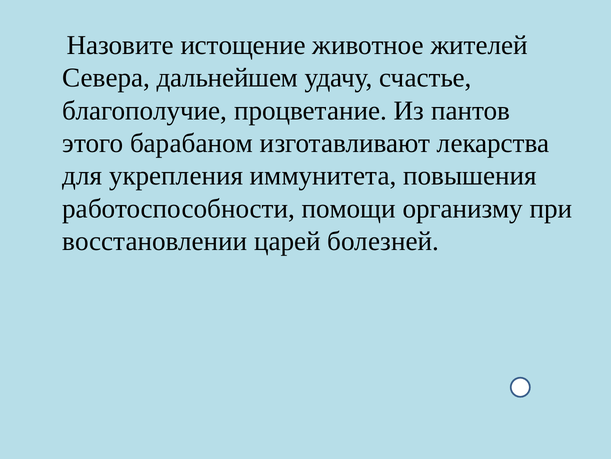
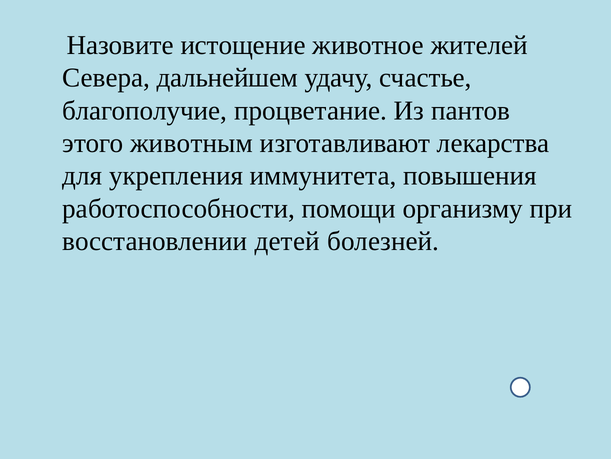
барабаном: барабаном -> животным
царей: царей -> детей
